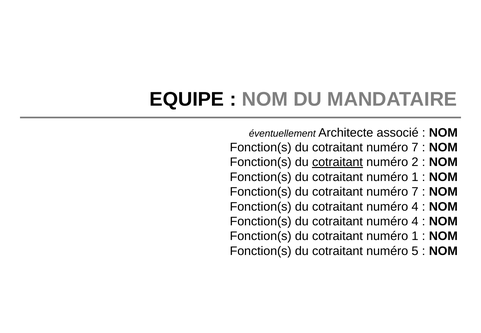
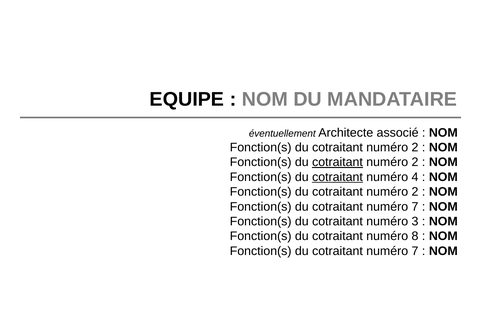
7 at (415, 147): 7 -> 2
cotraitant at (337, 177) underline: none -> present
1 at (415, 177): 1 -> 4
7 at (415, 192): 7 -> 2
4 at (415, 207): 4 -> 7
4 at (415, 221): 4 -> 3
1 at (415, 236): 1 -> 8
5 at (415, 251): 5 -> 7
